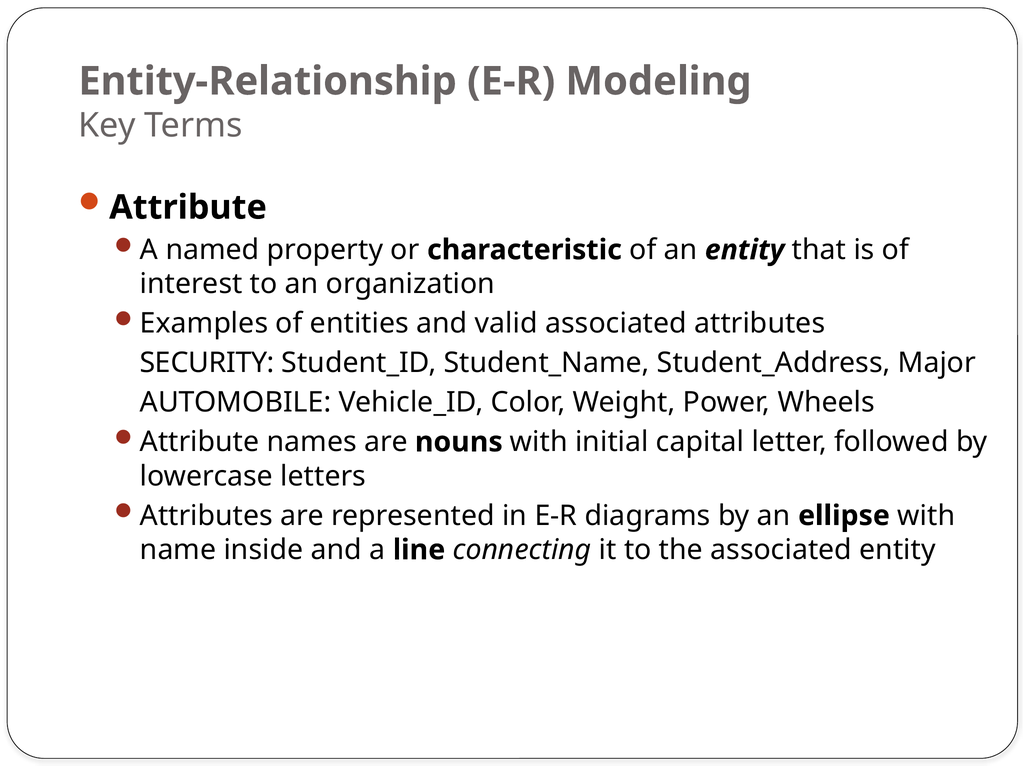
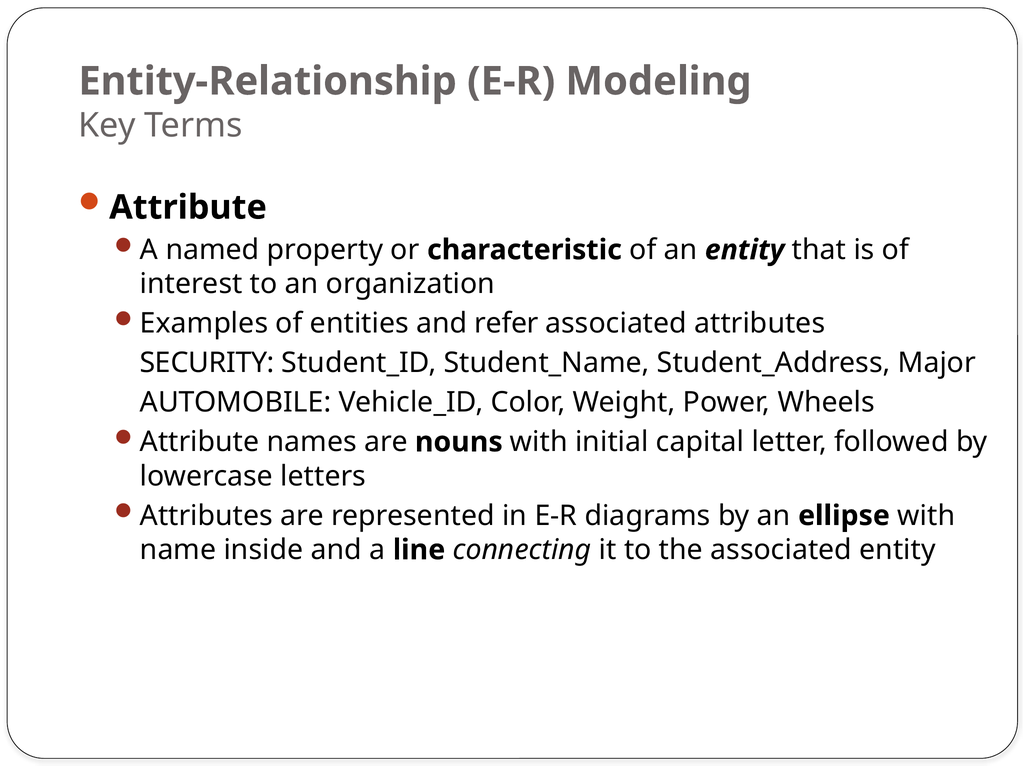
valid: valid -> refer
